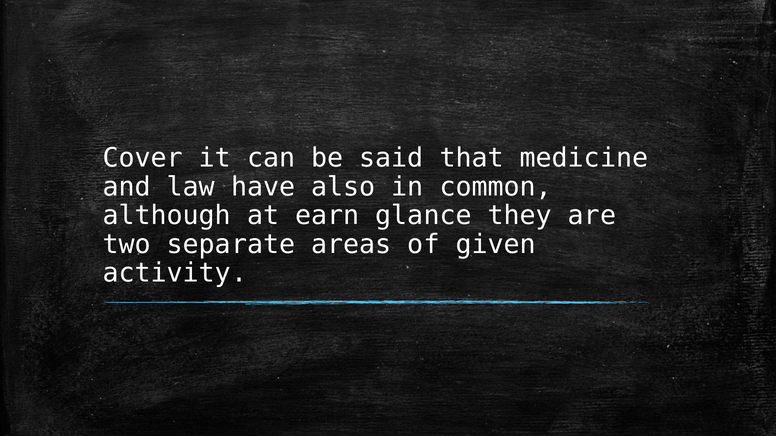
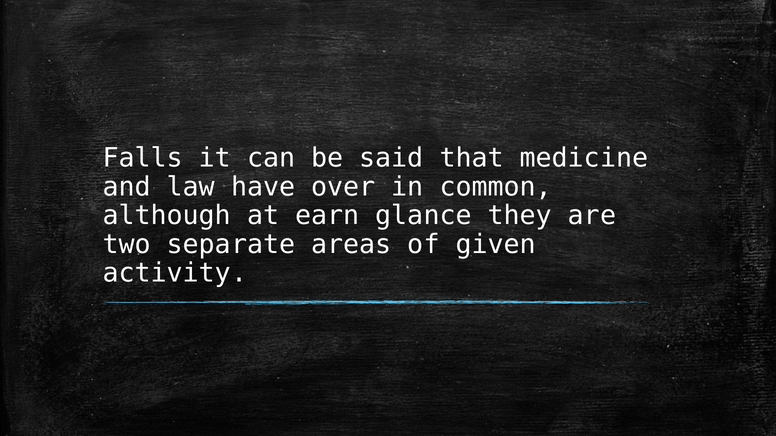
Cover: Cover -> Falls
also: also -> over
